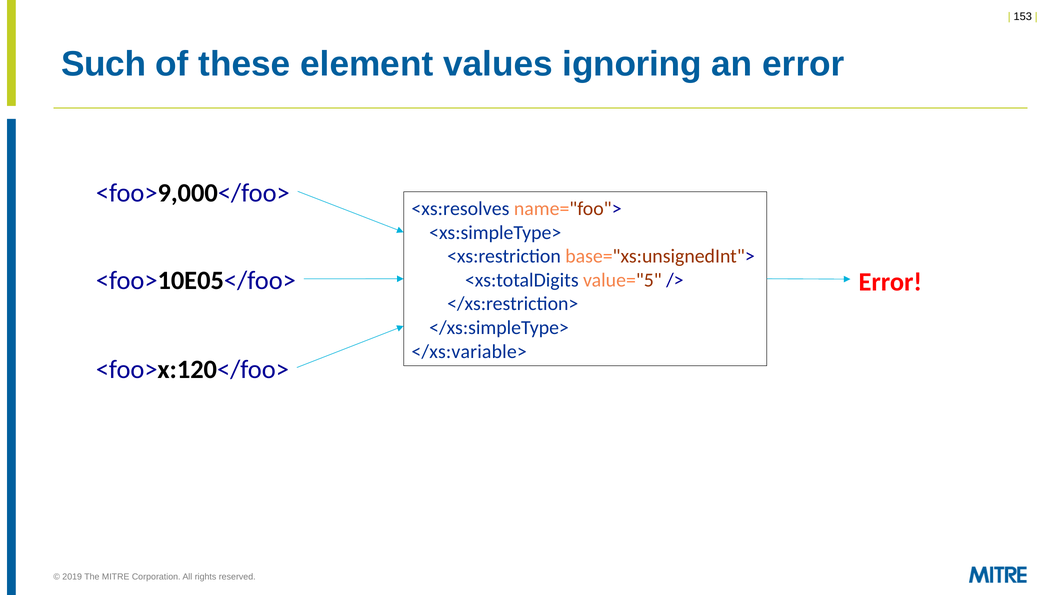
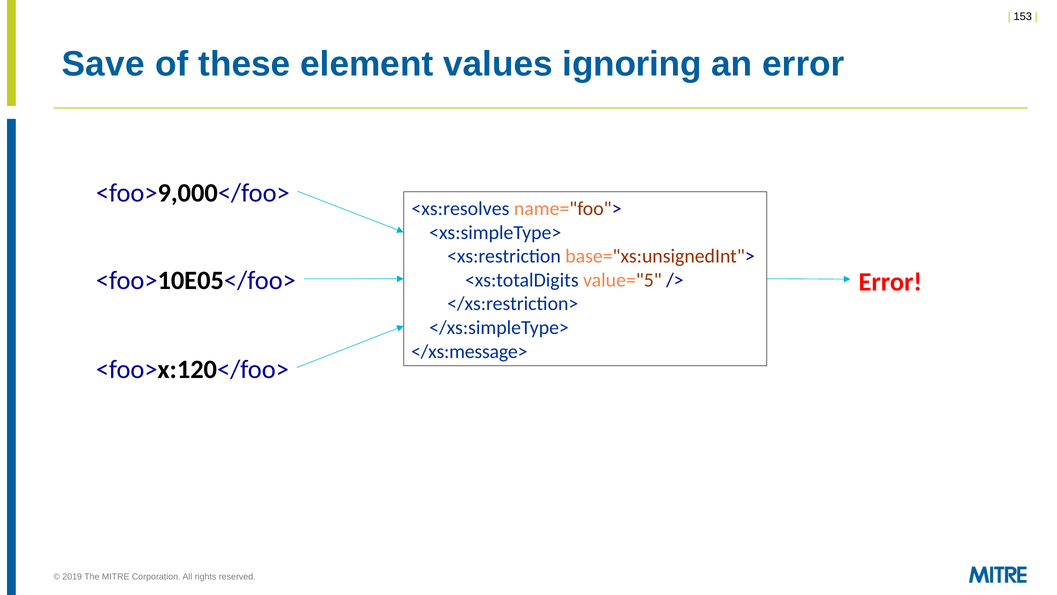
Such: Such -> Save
</xs:variable>: </xs:variable> -> </xs:message>
